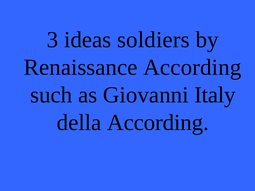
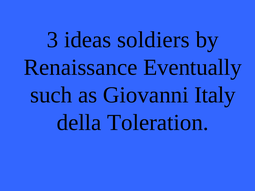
Renaissance According: According -> Eventually
della According: According -> Toleration
